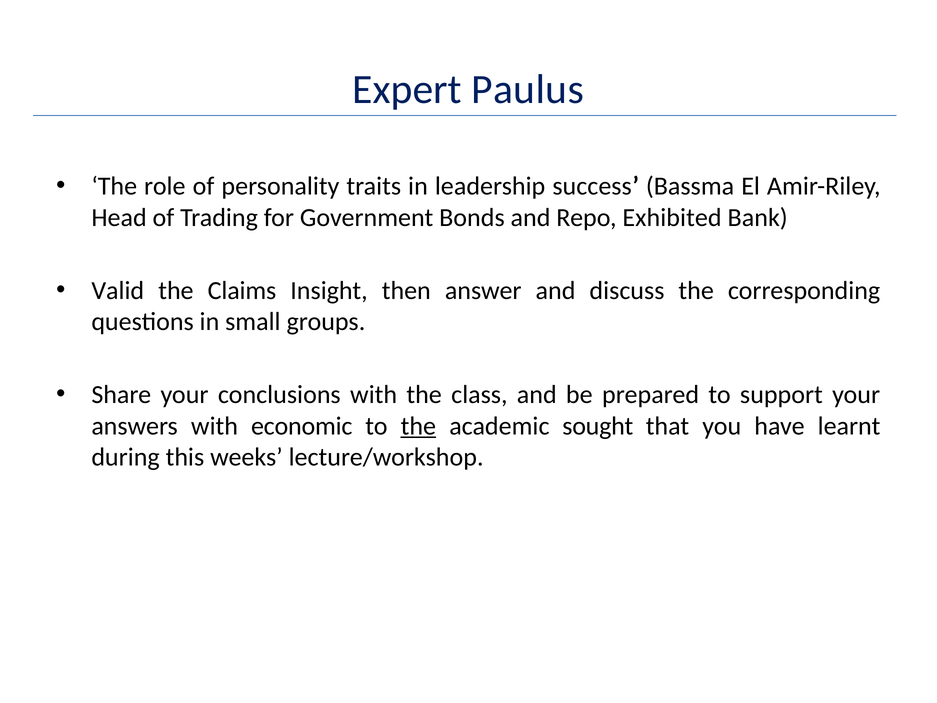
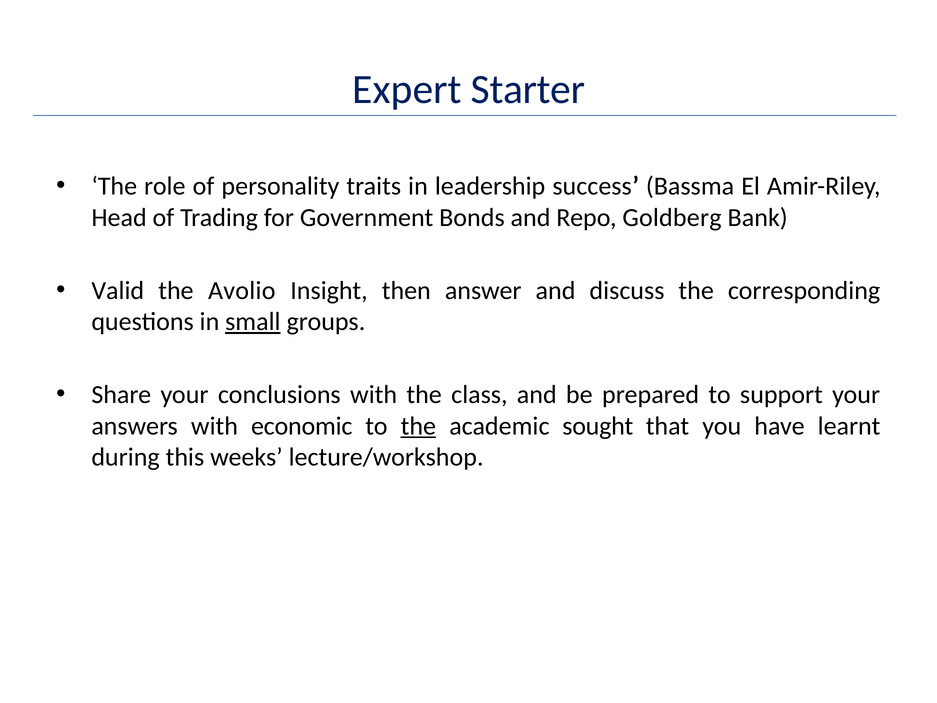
Paulus: Paulus -> Starter
Exhibited: Exhibited -> Goldberg
Claims: Claims -> Avolio
small underline: none -> present
